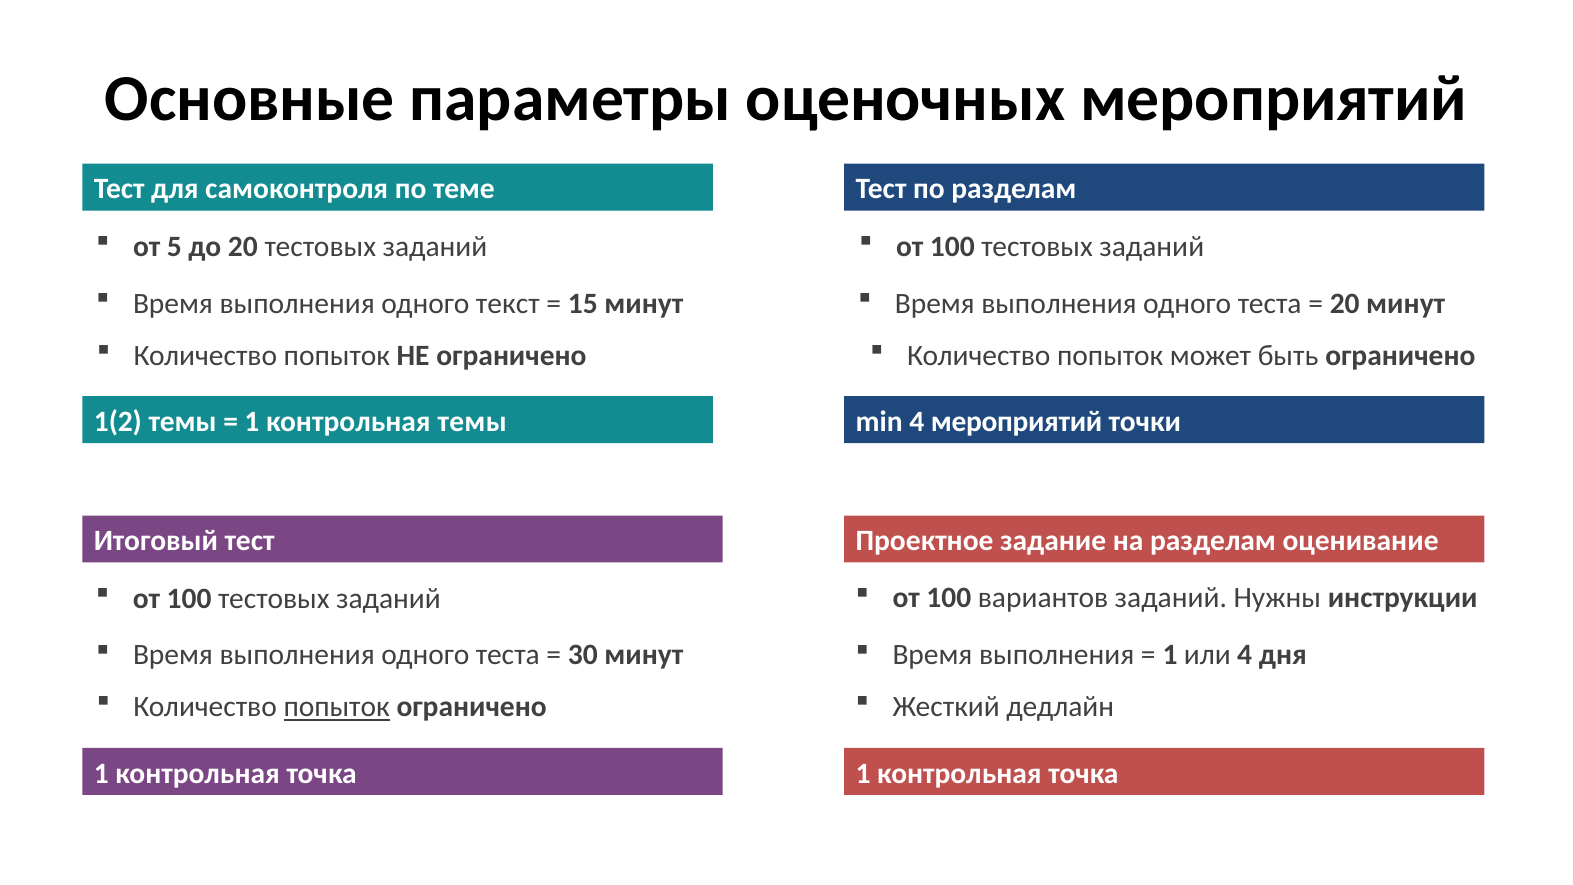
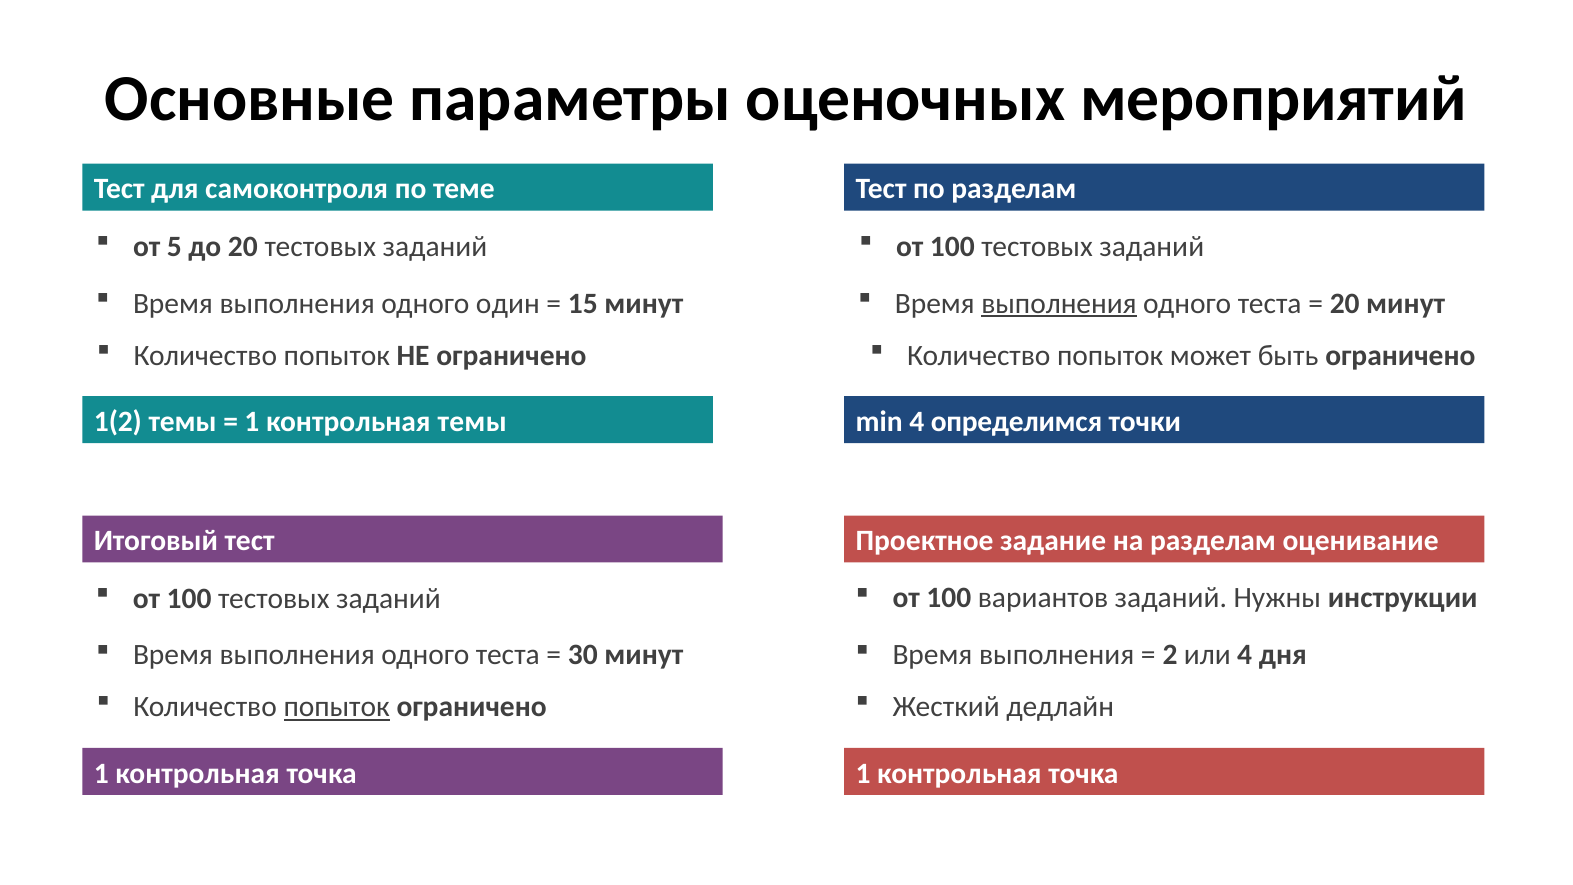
текст: текст -> один
выполнения at (1059, 303) underline: none -> present
4 мероприятий: мероприятий -> определимся
1 at (1170, 655): 1 -> 2
